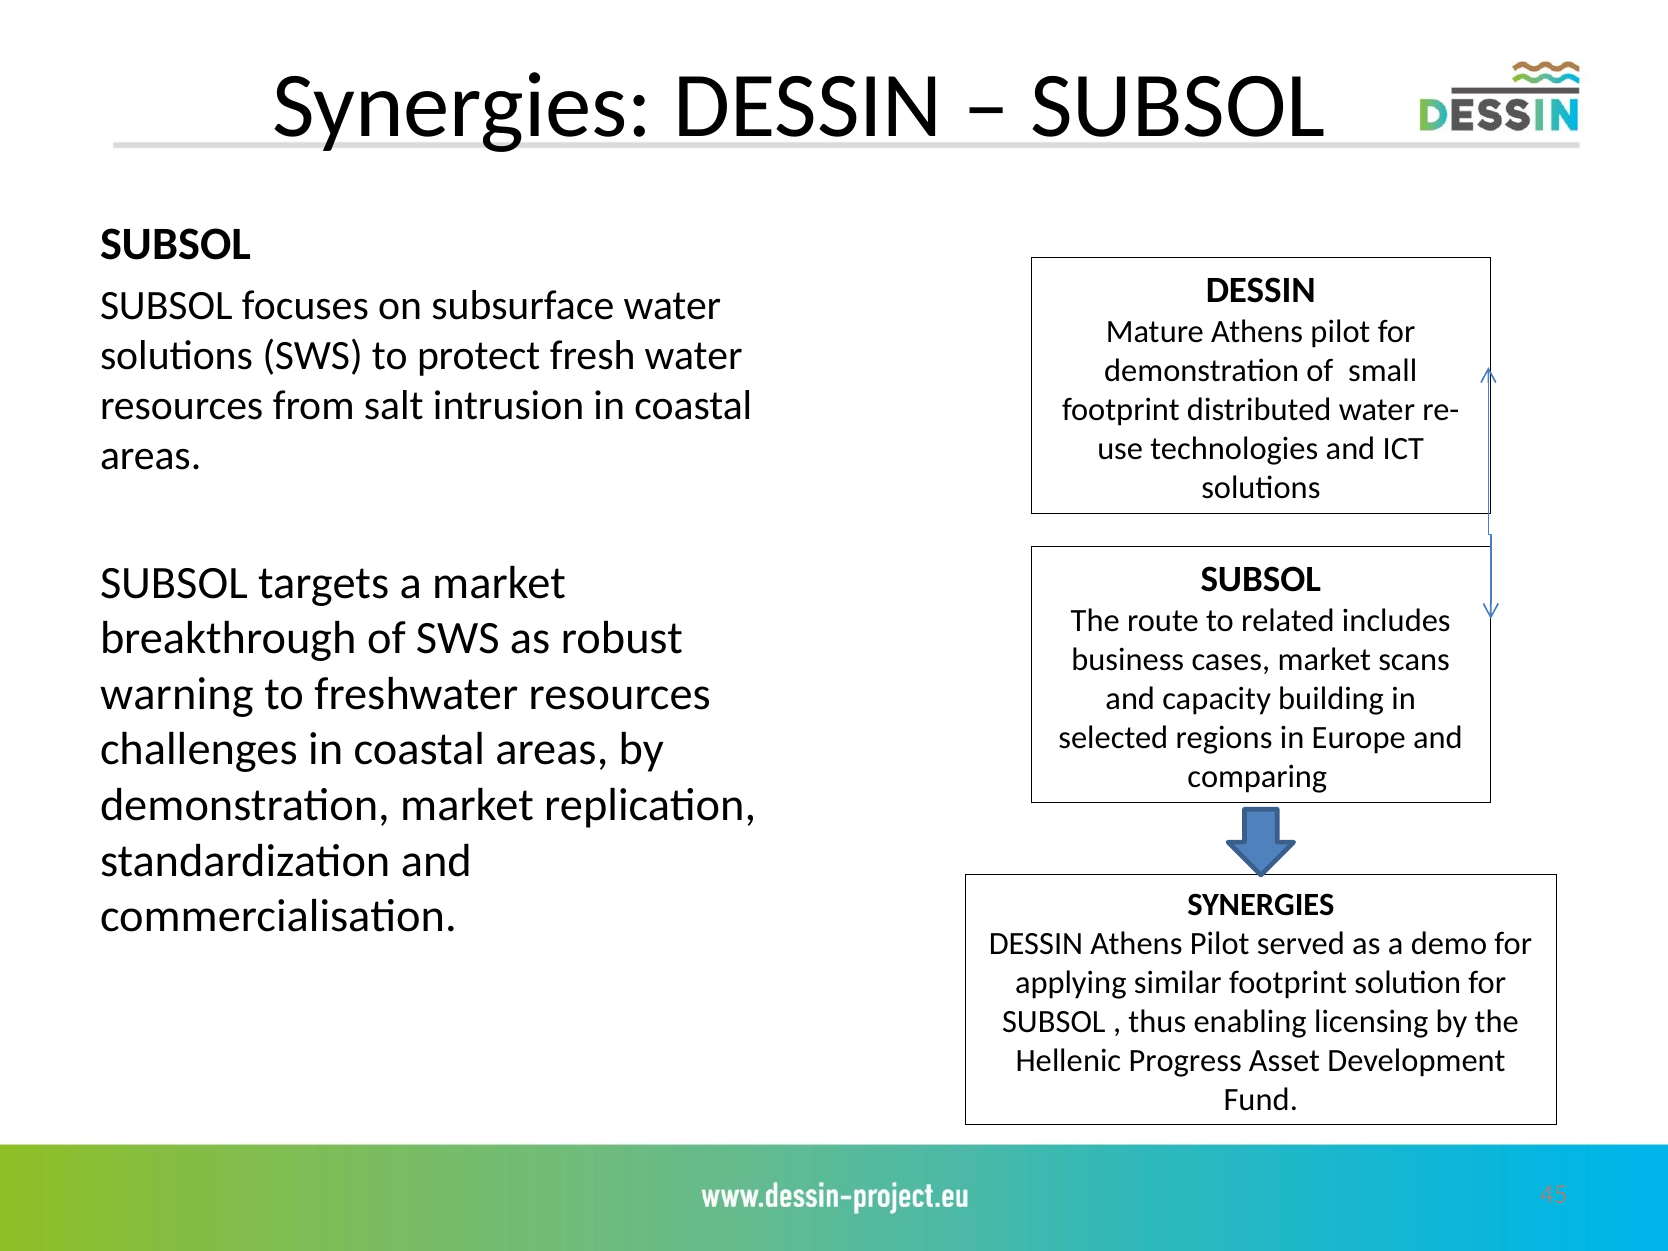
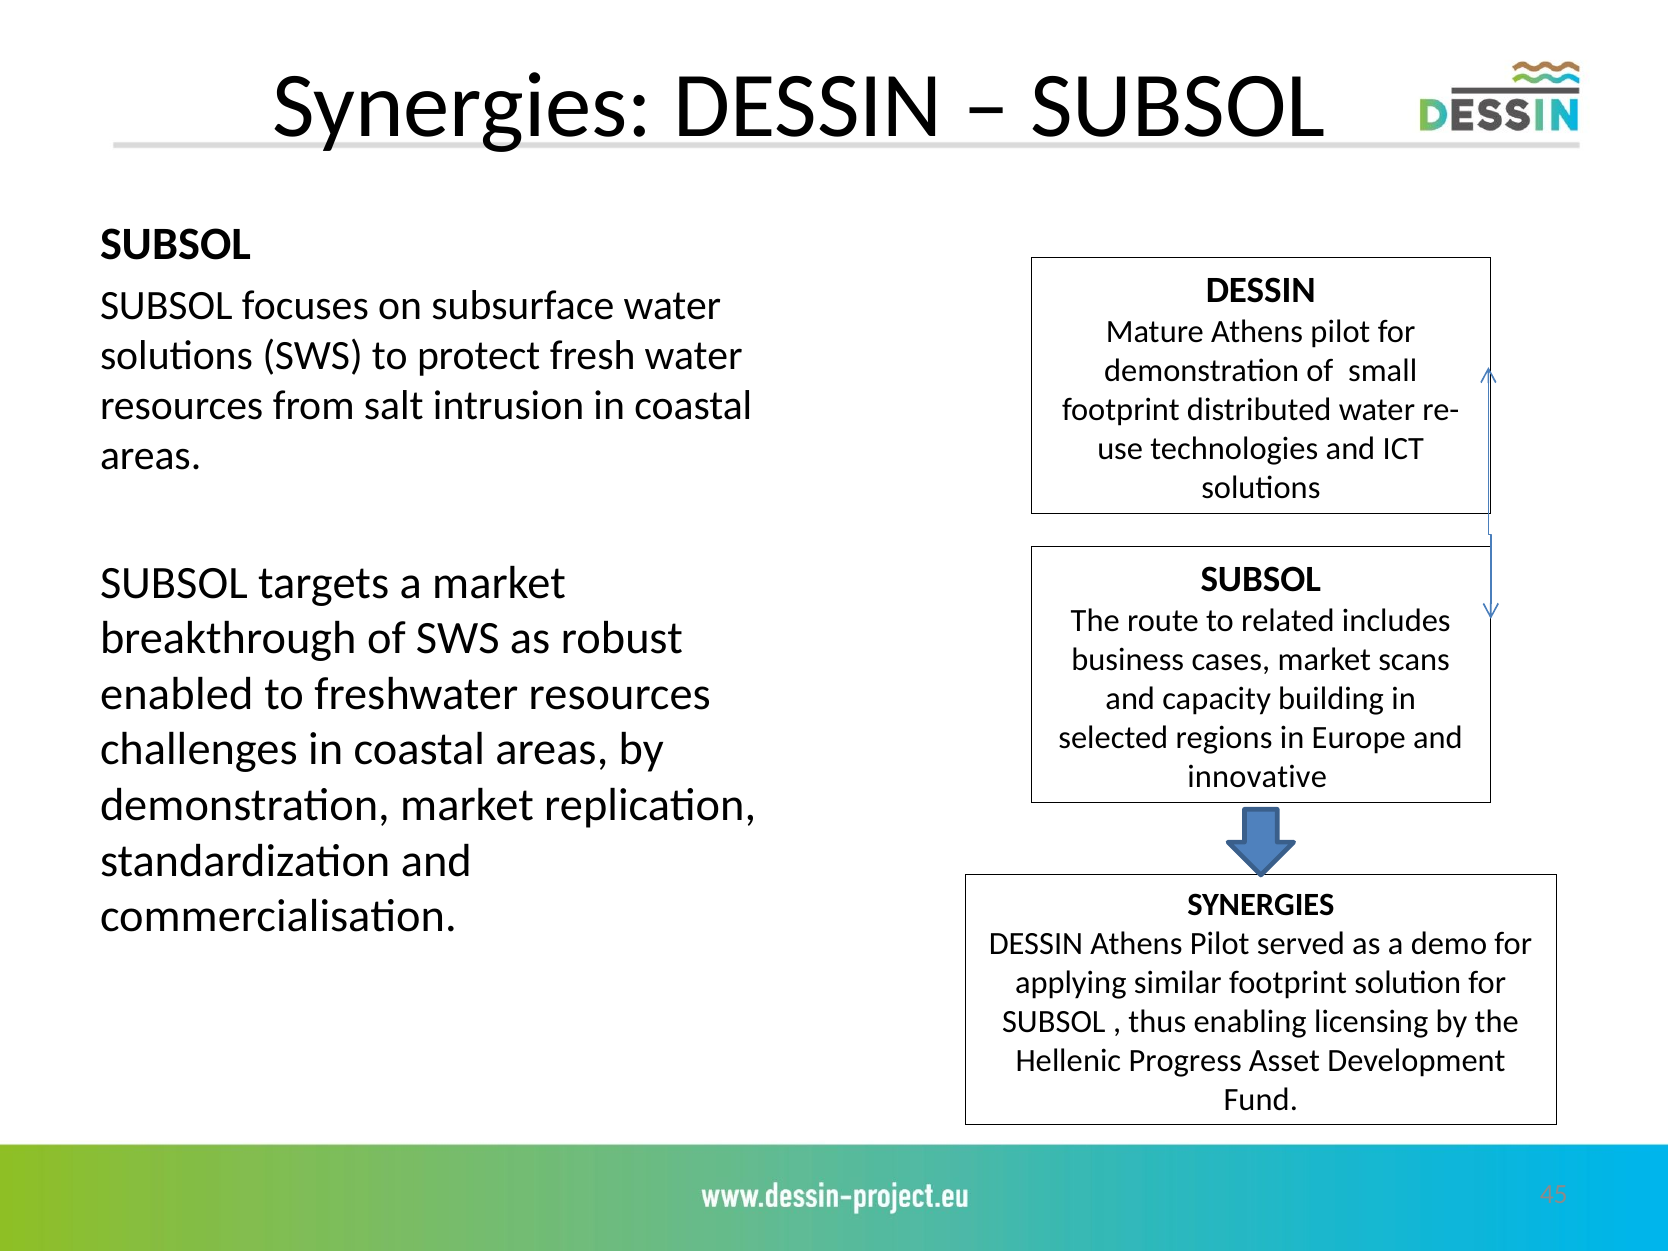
warning: warning -> enabled
comparing: comparing -> innovative
